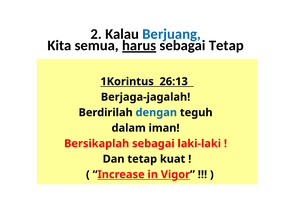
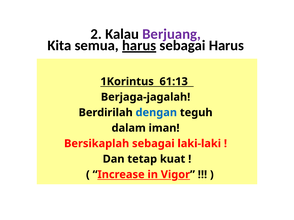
Berjuang colour: blue -> purple
sebagai Tetap: Tetap -> Harus
26:13: 26:13 -> 61:13
